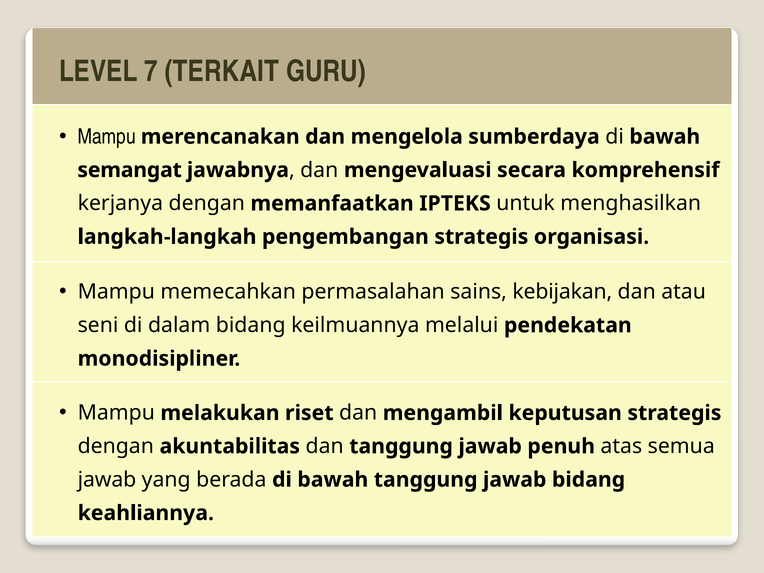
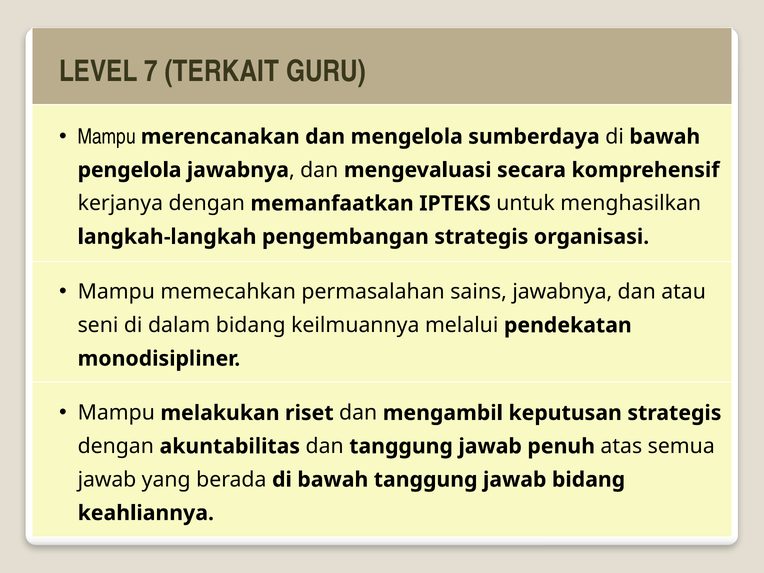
semangat: semangat -> pengelola
sains kebijakan: kebijakan -> jawabnya
